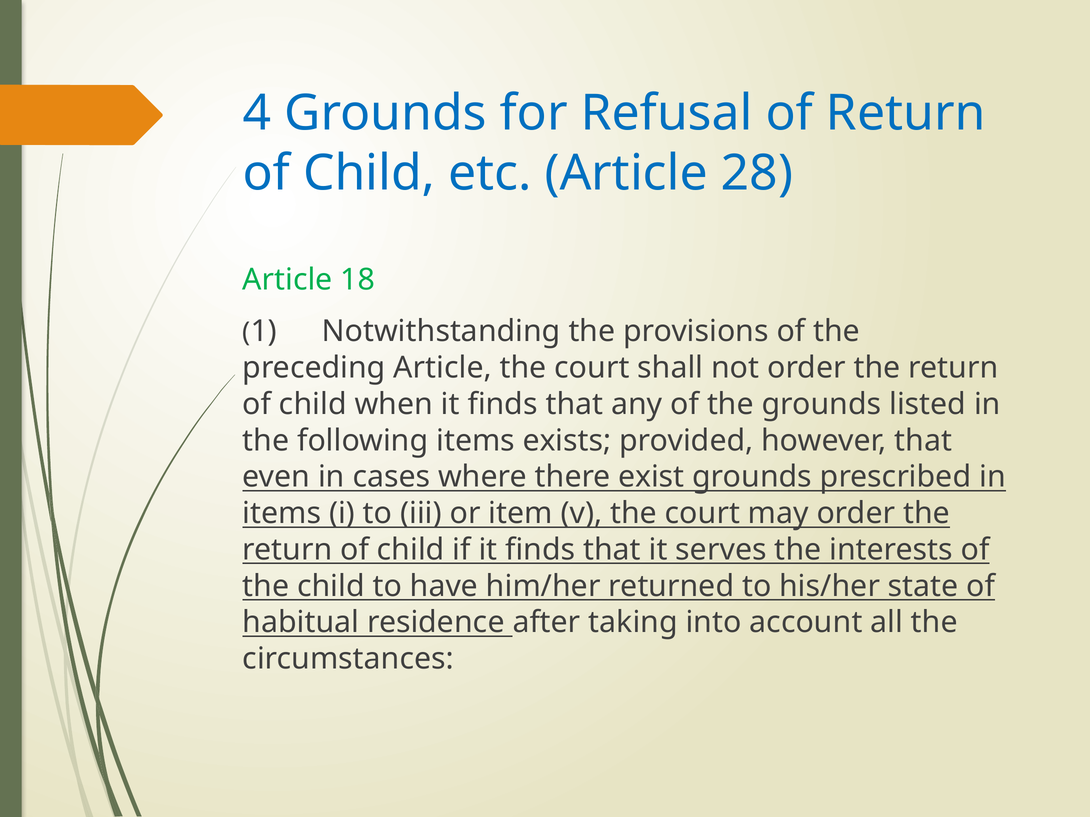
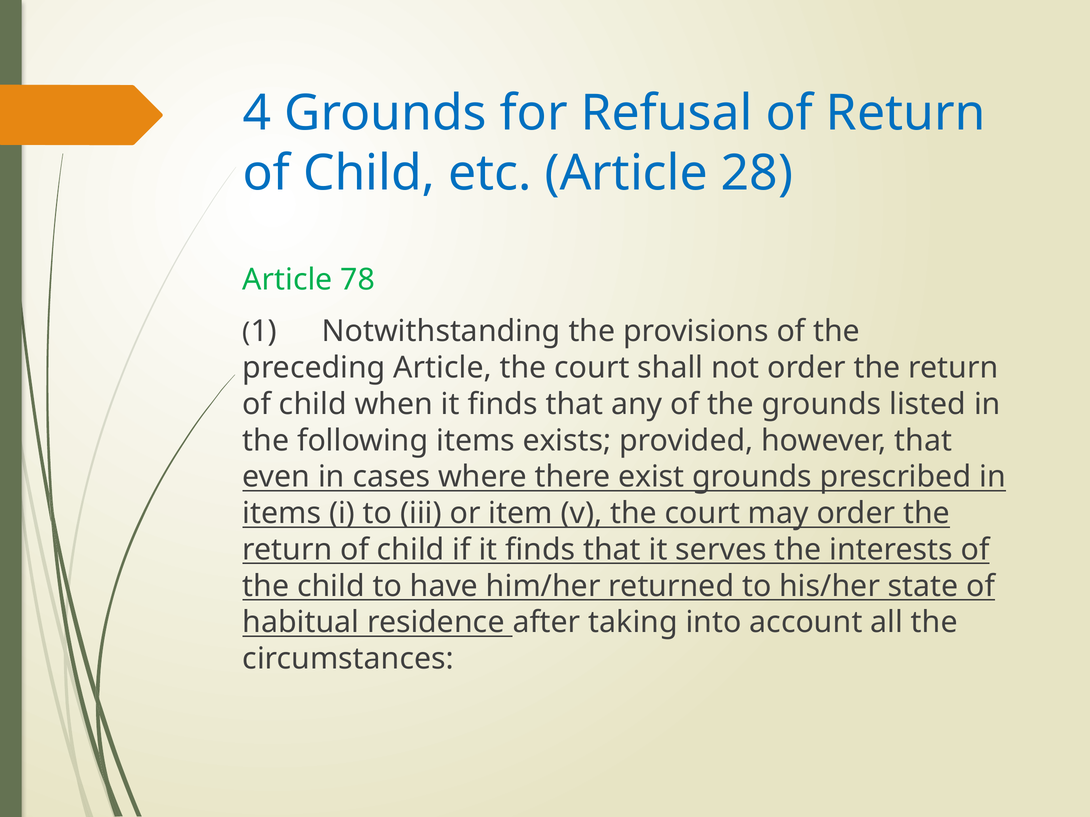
18: 18 -> 78
